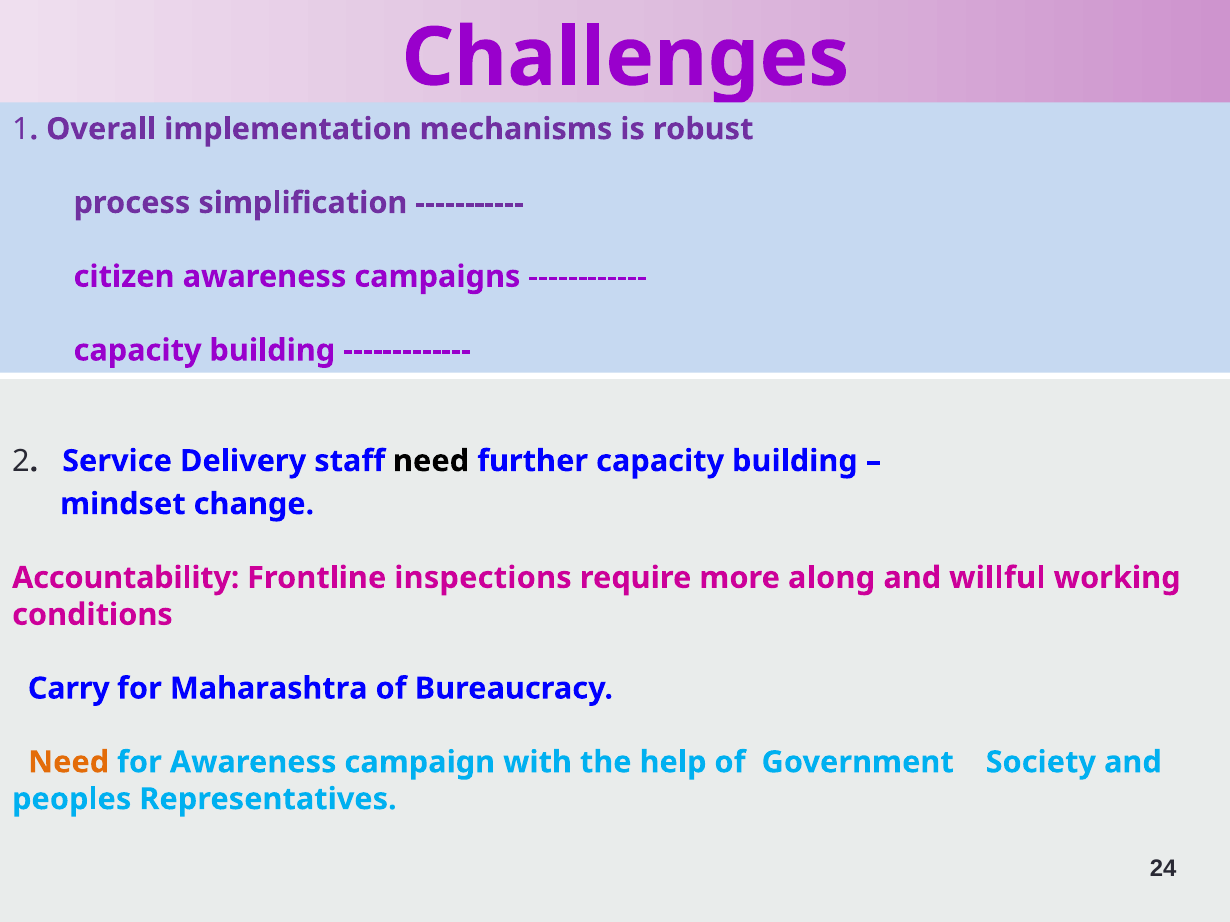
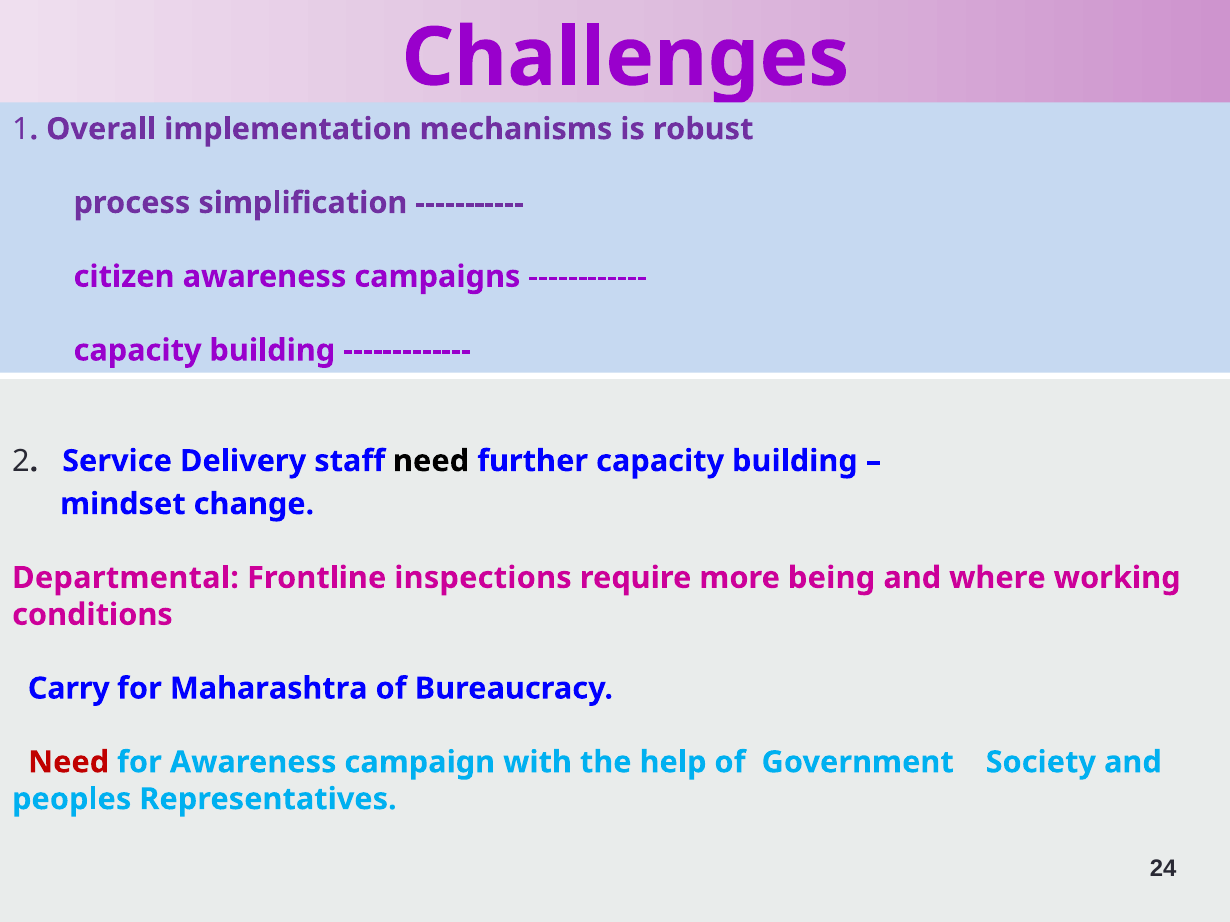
Accountability: Accountability -> Departmental
along: along -> being
willful: willful -> where
Need at (69, 763) colour: orange -> red
